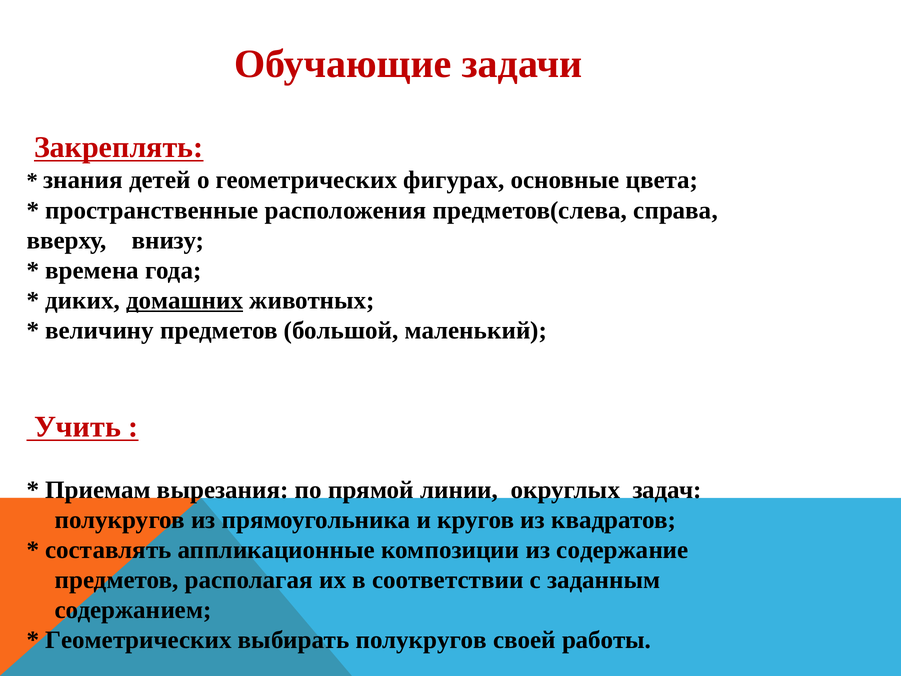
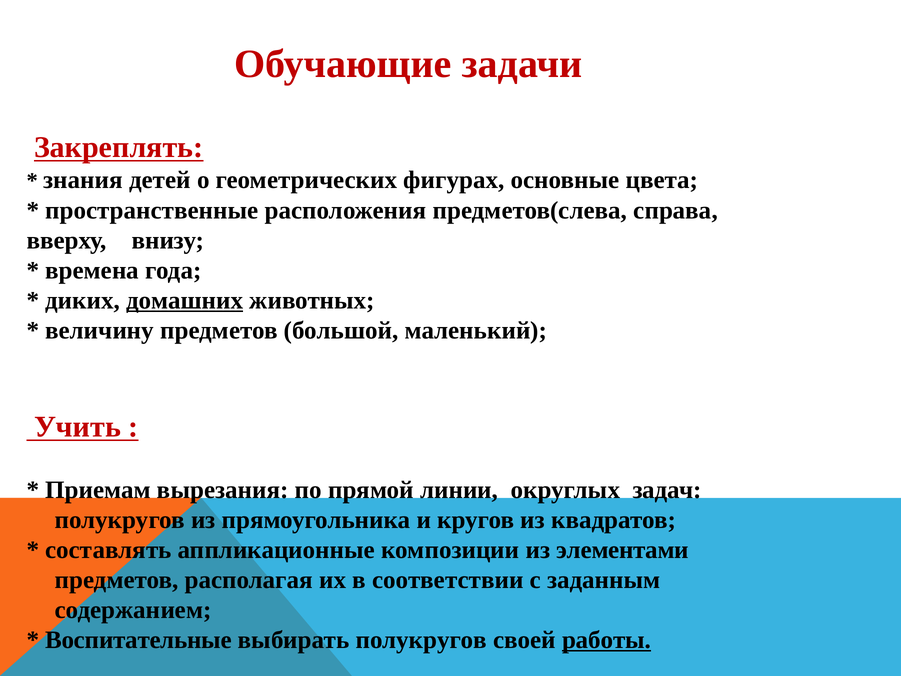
содержание: содержание -> элементами
Геометрических at (138, 640): Геометрических -> Воспитательные
работы underline: none -> present
